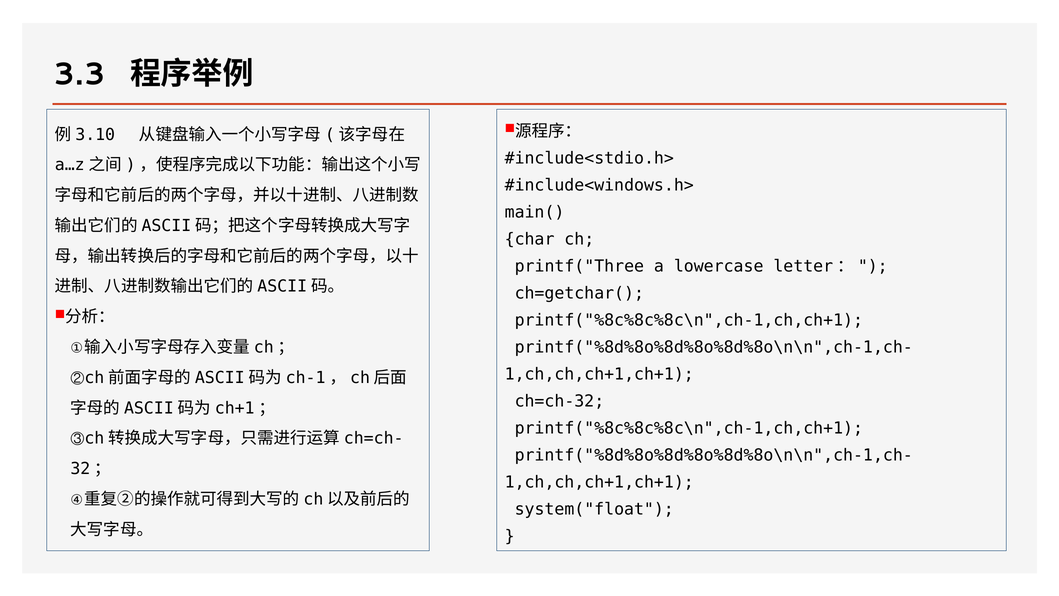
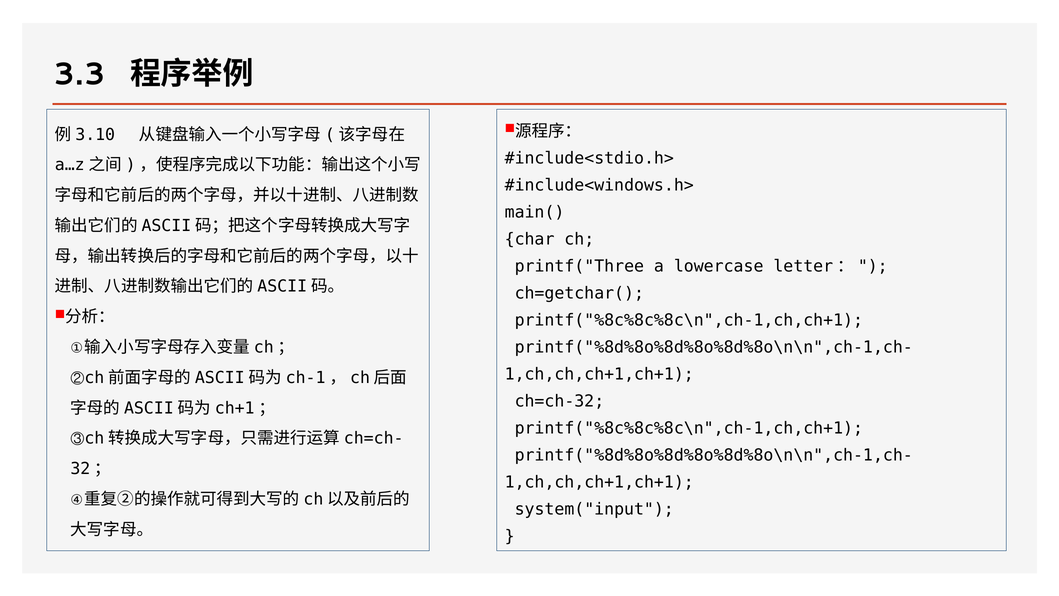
system("float: system("float -> system("input
